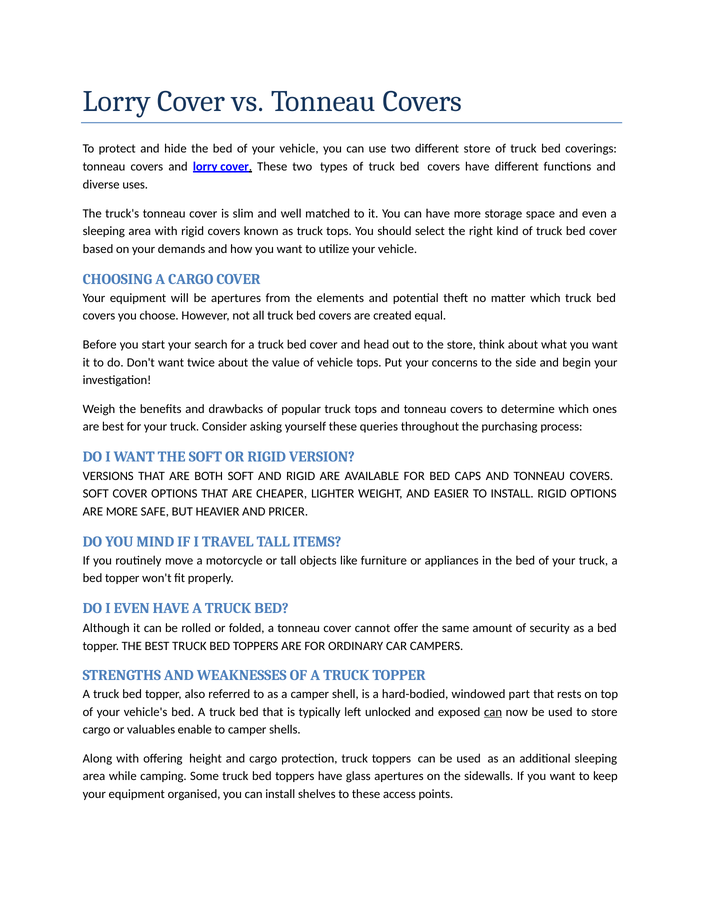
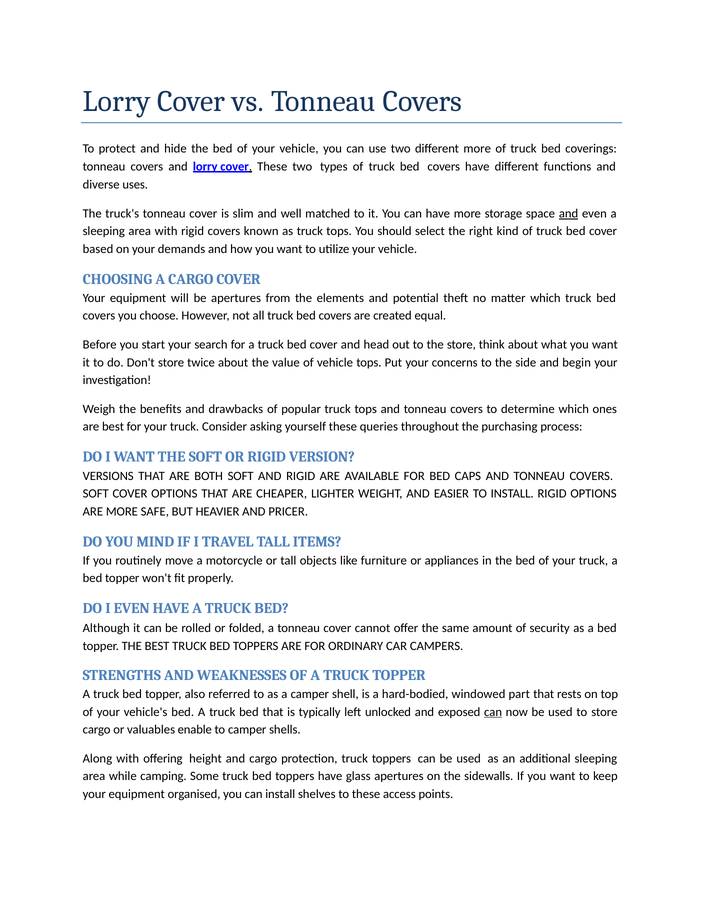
different store: store -> more
and at (569, 213) underline: none -> present
Don't want: want -> store
